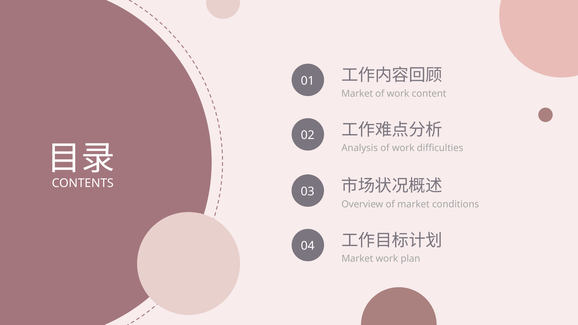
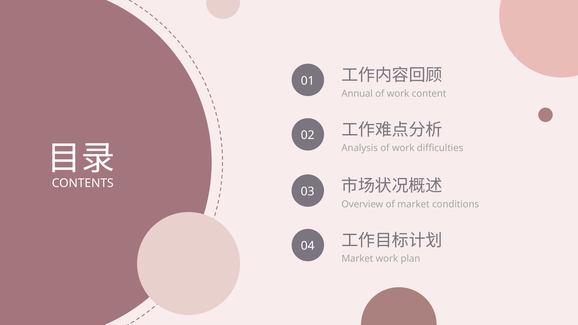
Market at (357, 94): Market -> Annual
